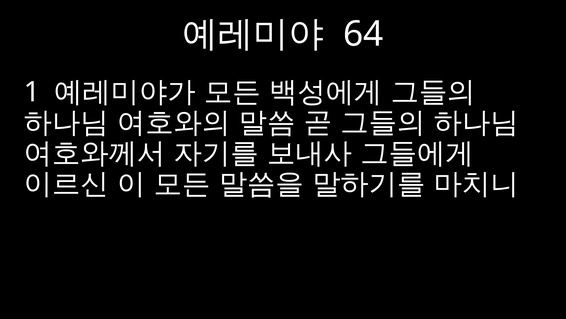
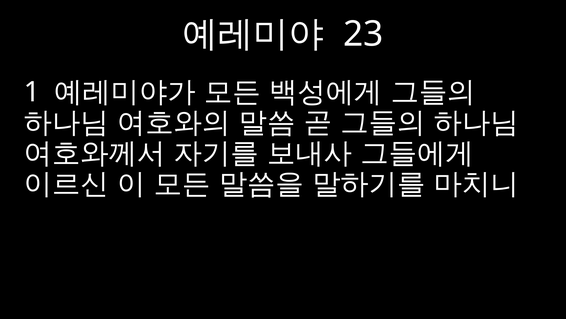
64: 64 -> 23
